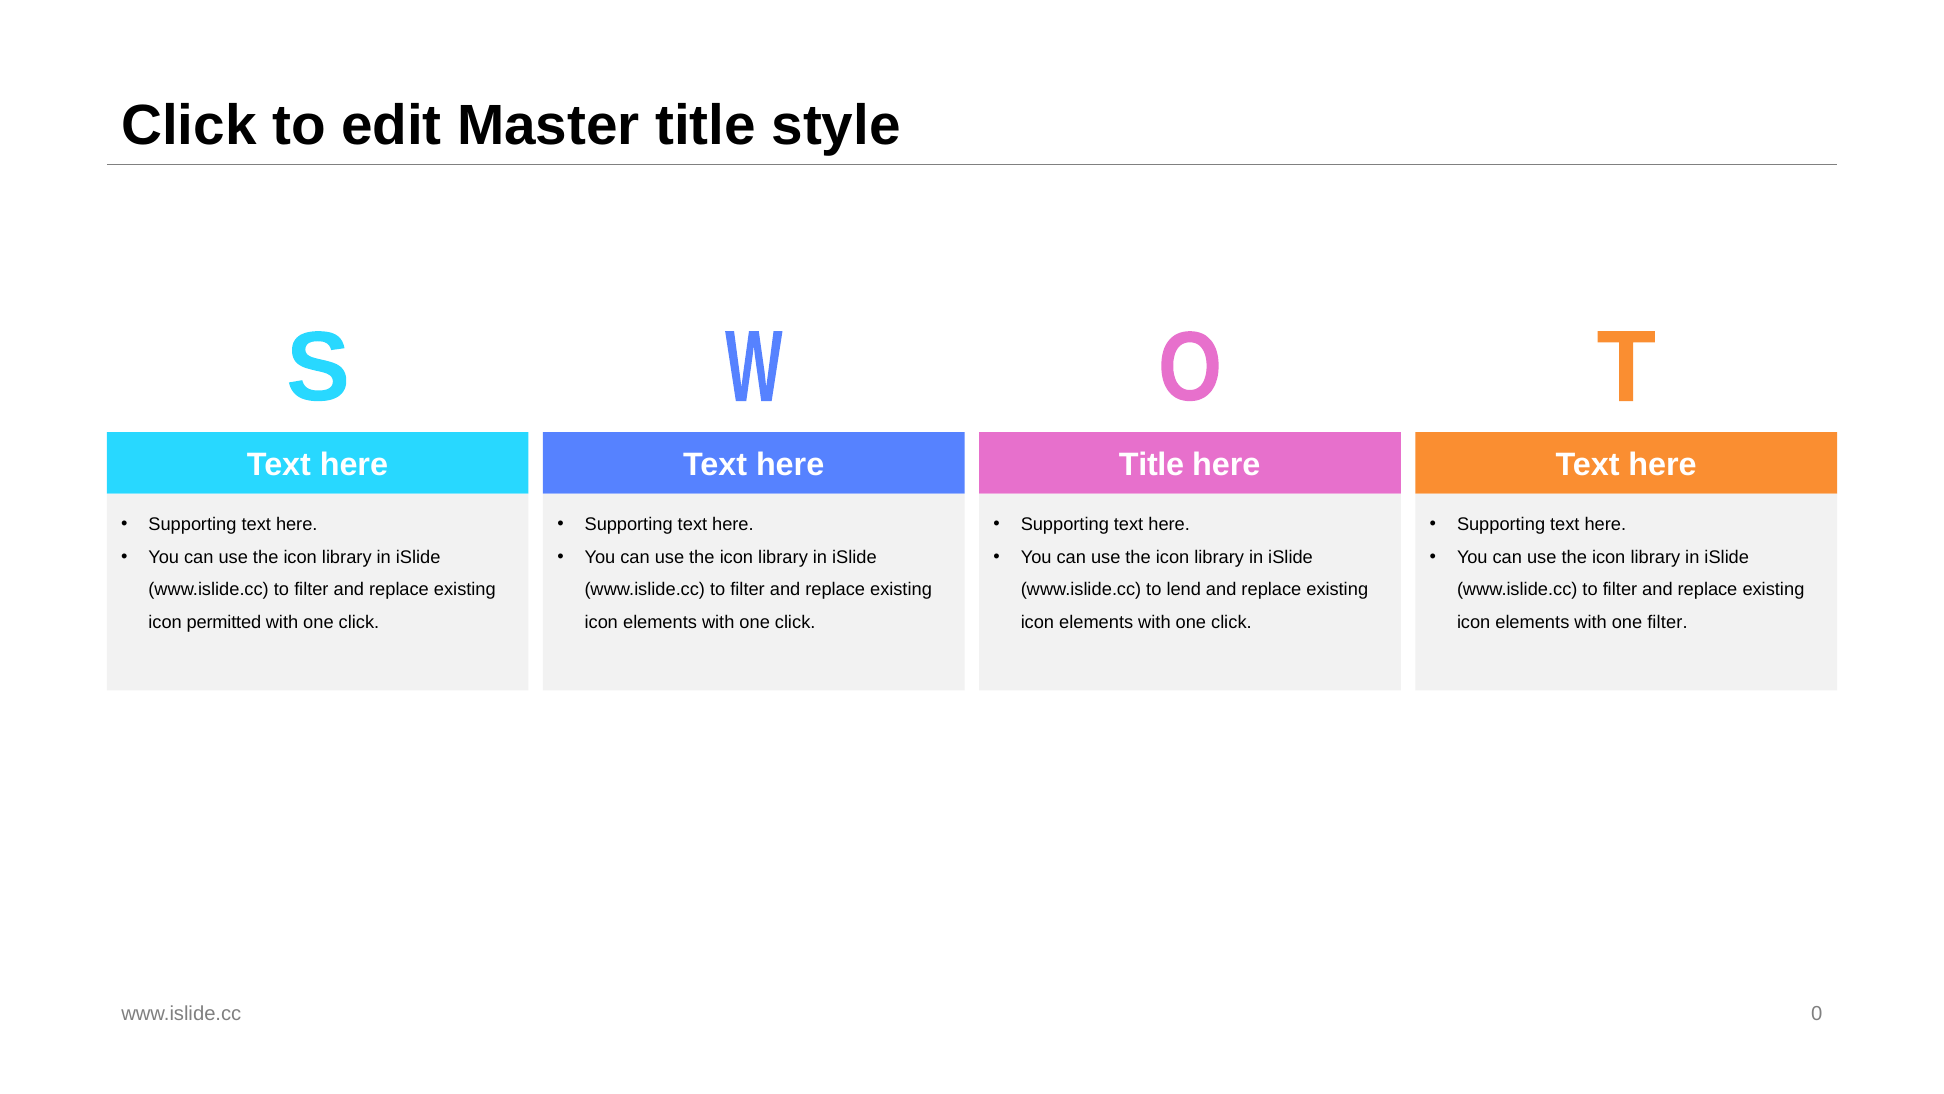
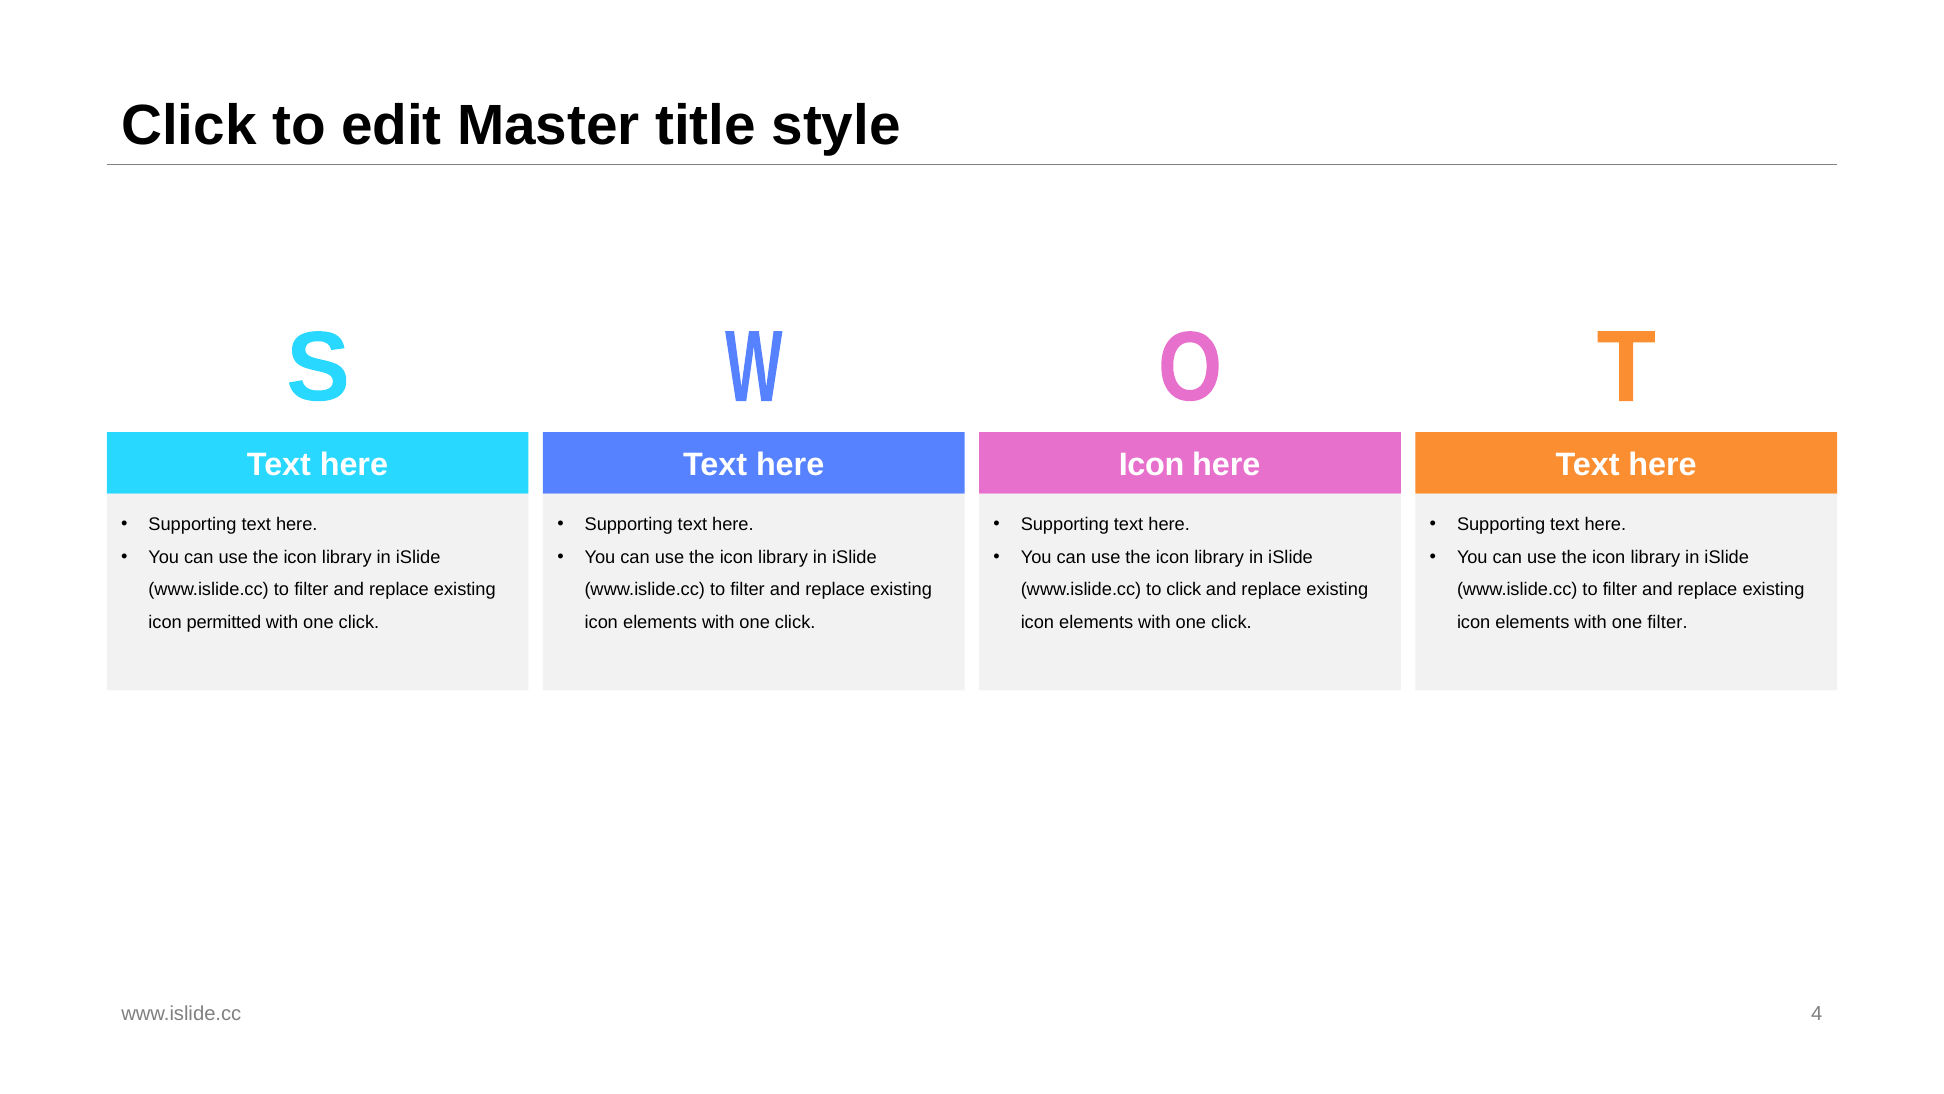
Title at (1152, 465): Title -> Icon
to lend: lend -> click
0: 0 -> 4
